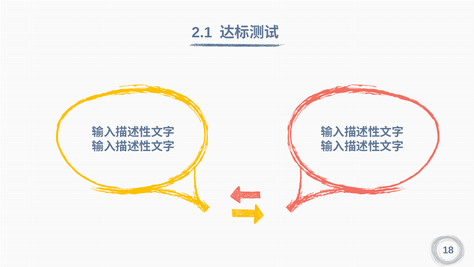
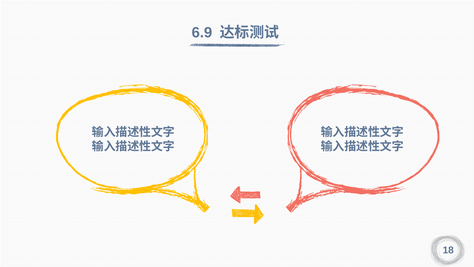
2.1: 2.1 -> 6.9
